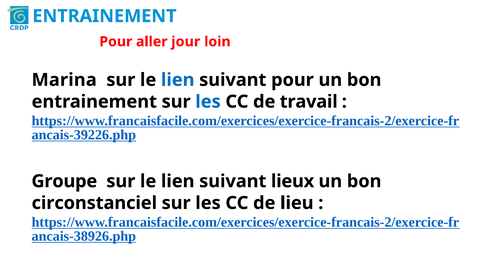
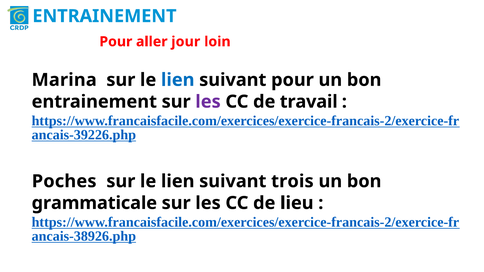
les at (208, 102) colour: blue -> purple
Groupe: Groupe -> Poches
lieux: lieux -> trois
circonstanciel: circonstanciel -> grammaticale
